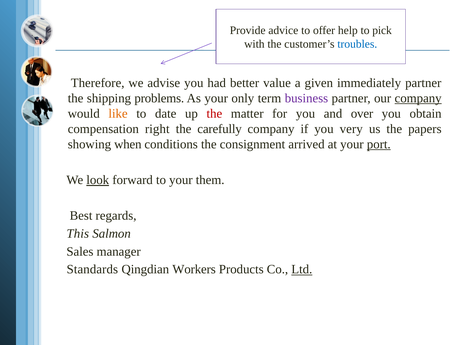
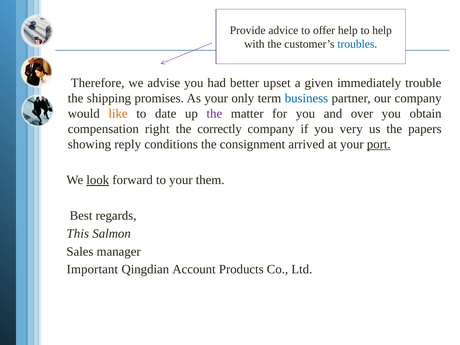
to pick: pick -> help
value: value -> upset
immediately partner: partner -> trouble
problems: problems -> promises
business colour: purple -> blue
company at (418, 98) underline: present -> none
the at (214, 113) colour: red -> purple
carefully: carefully -> correctly
when: when -> reply
Standards: Standards -> Important
Workers: Workers -> Account
Ltd underline: present -> none
